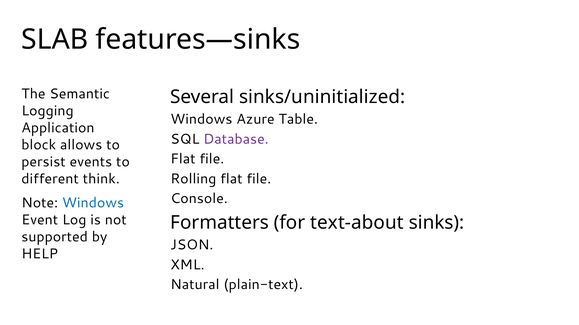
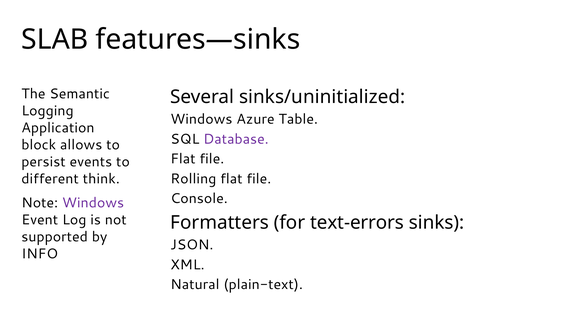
Windows at (93, 203) colour: blue -> purple
text-about: text-about -> text-errors
HELP: HELP -> INFO
